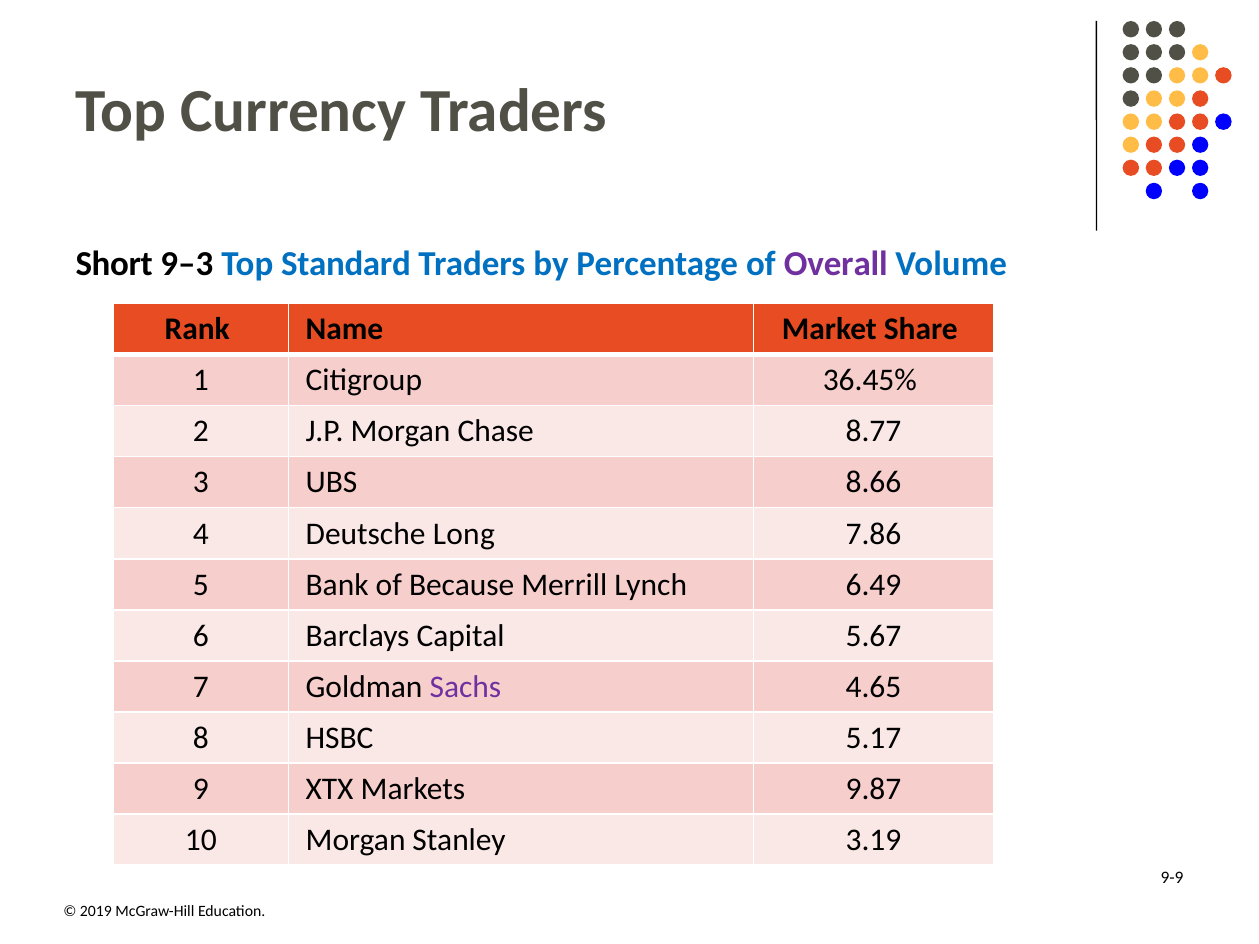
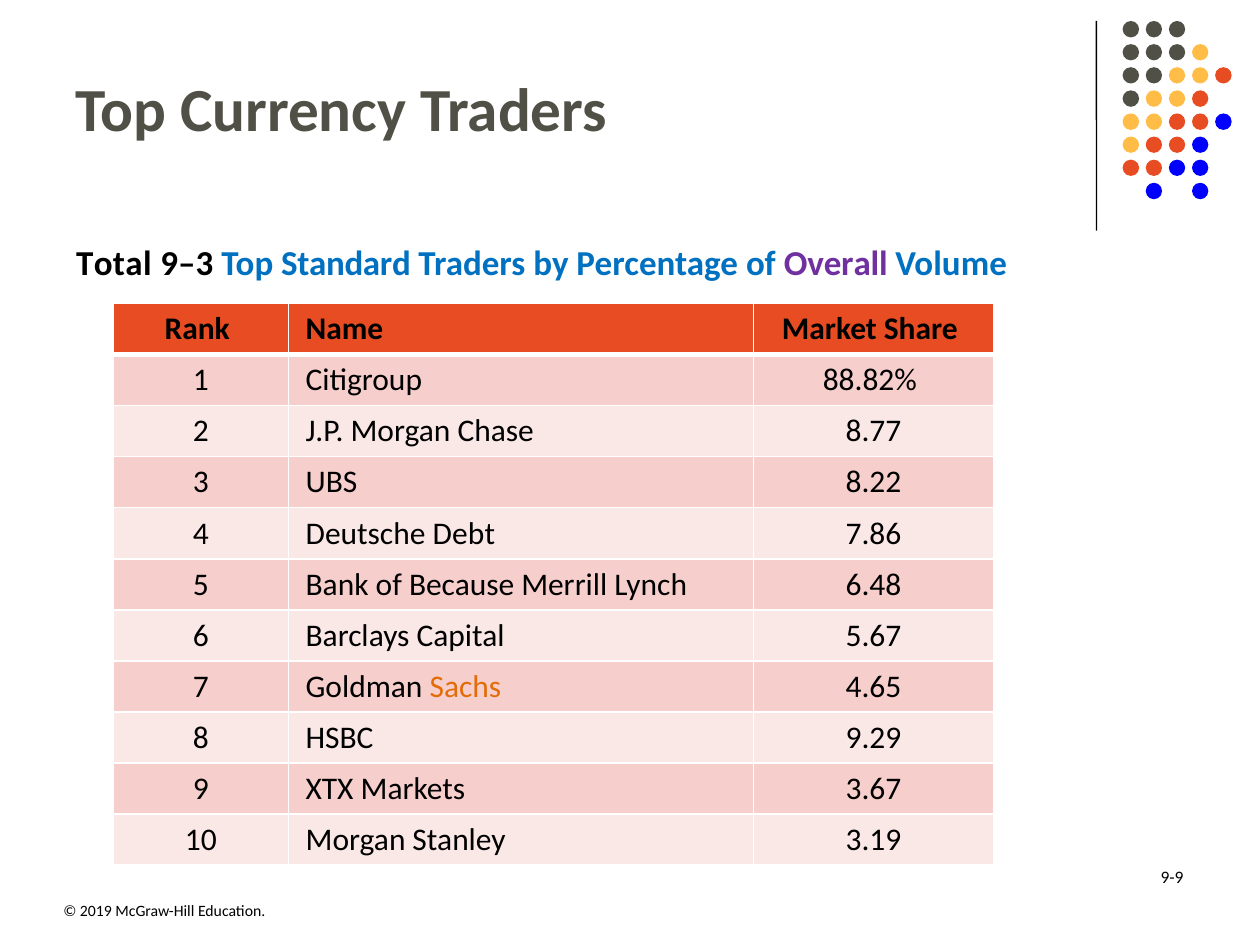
Short: Short -> Total
36.45%: 36.45% -> 88.82%
8.66: 8.66 -> 8.22
Long: Long -> Debt
6.49: 6.49 -> 6.48
Sachs colour: purple -> orange
5.17: 5.17 -> 9.29
9.87: 9.87 -> 3.67
